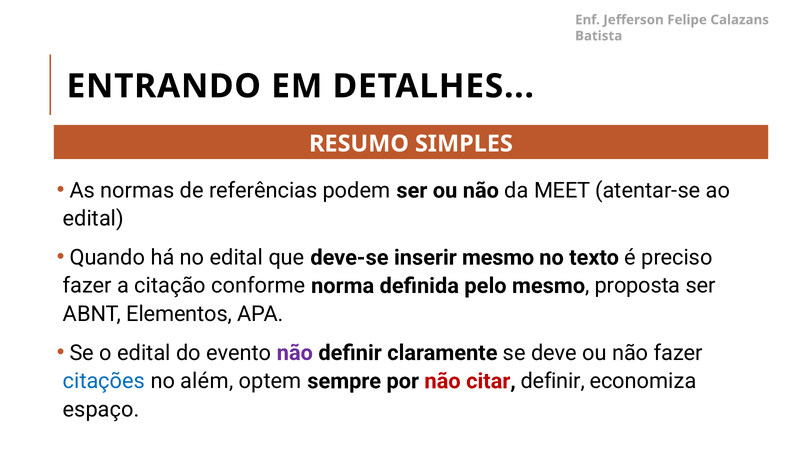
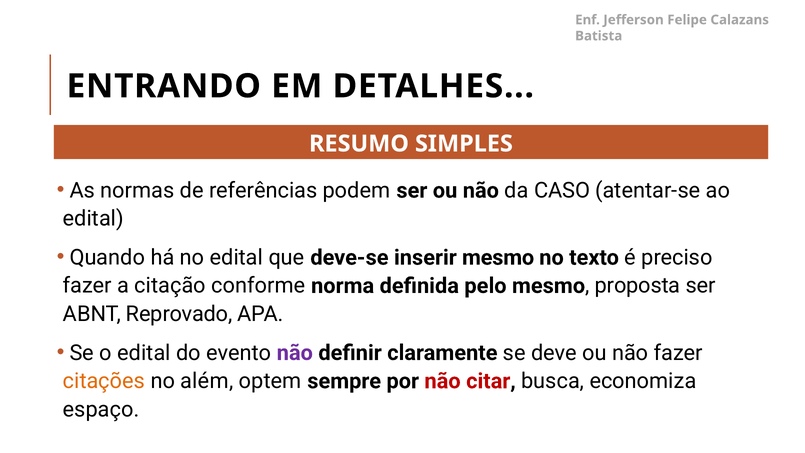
MEET: MEET -> CASO
Elementos: Elementos -> Reprovado
citações colour: blue -> orange
citar definir: definir -> busca
